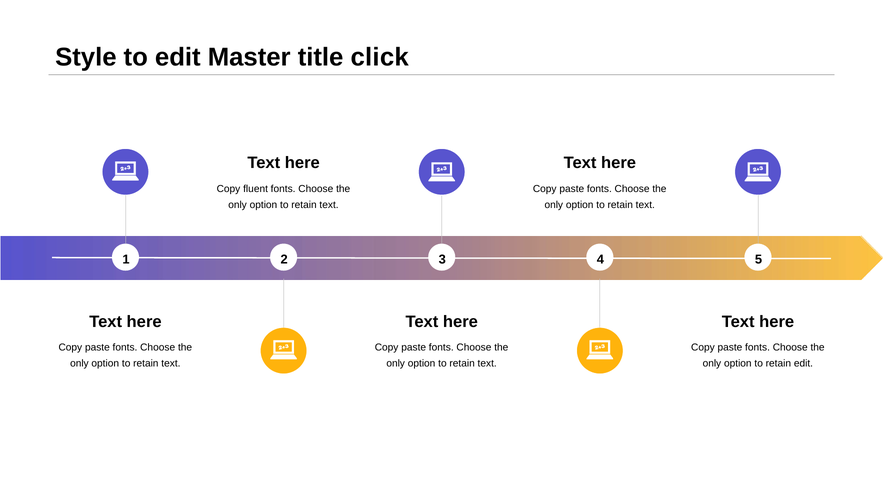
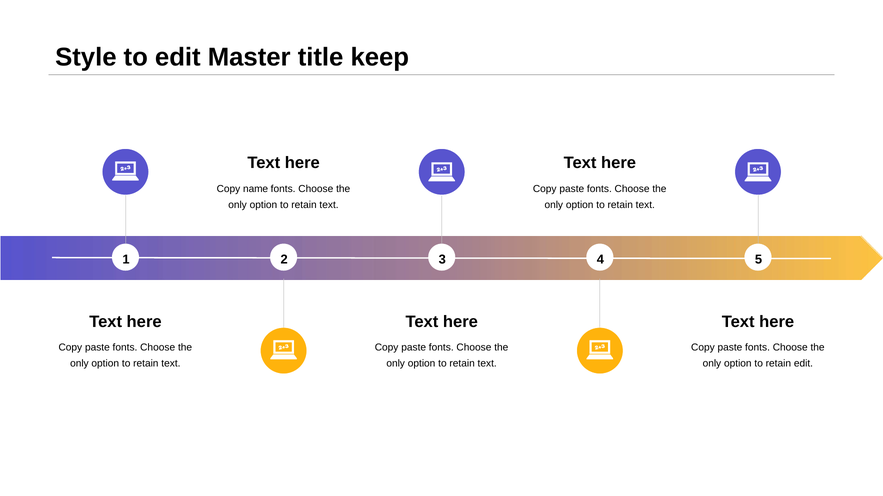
click: click -> keep
fluent: fluent -> name
